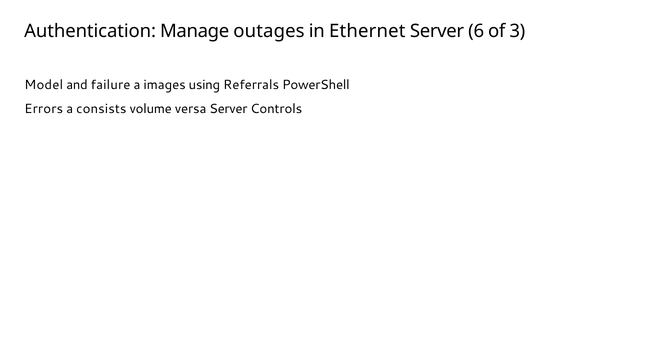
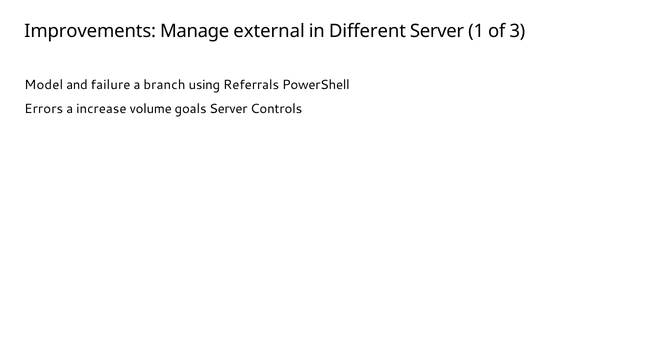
Authentication: Authentication -> Improvements
outages: outages -> external
Ethernet: Ethernet -> Different
6: 6 -> 1
images: images -> branch
consists: consists -> increase
versa: versa -> goals
